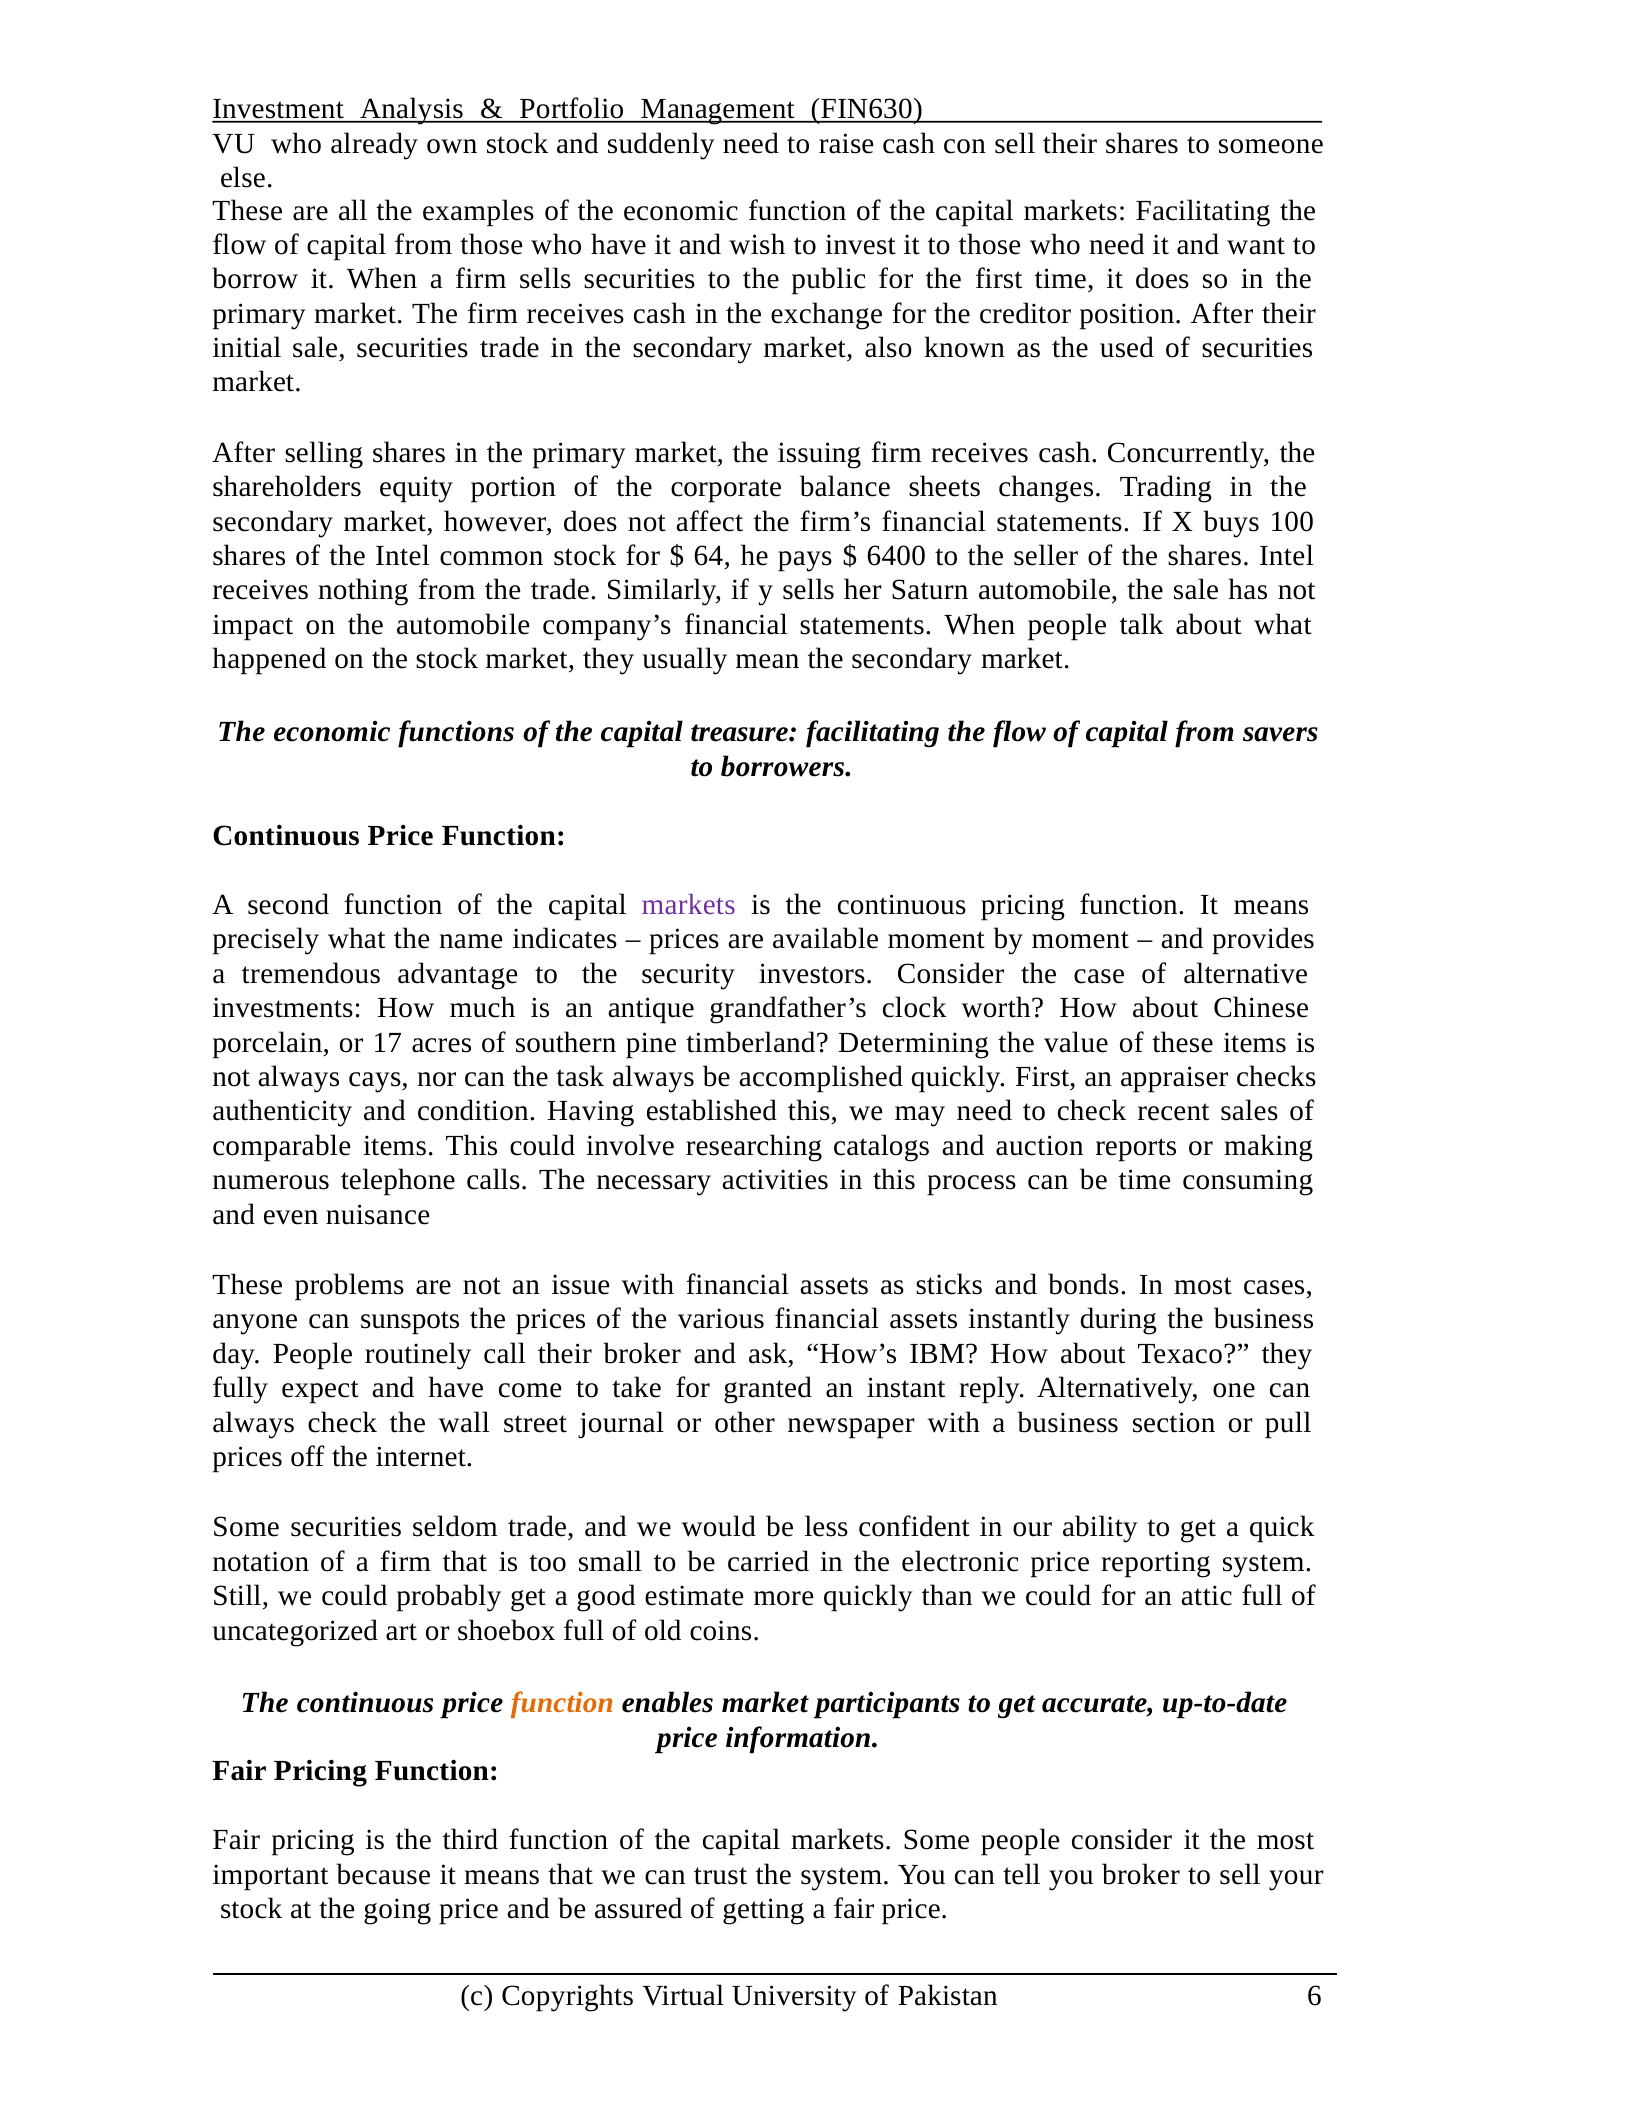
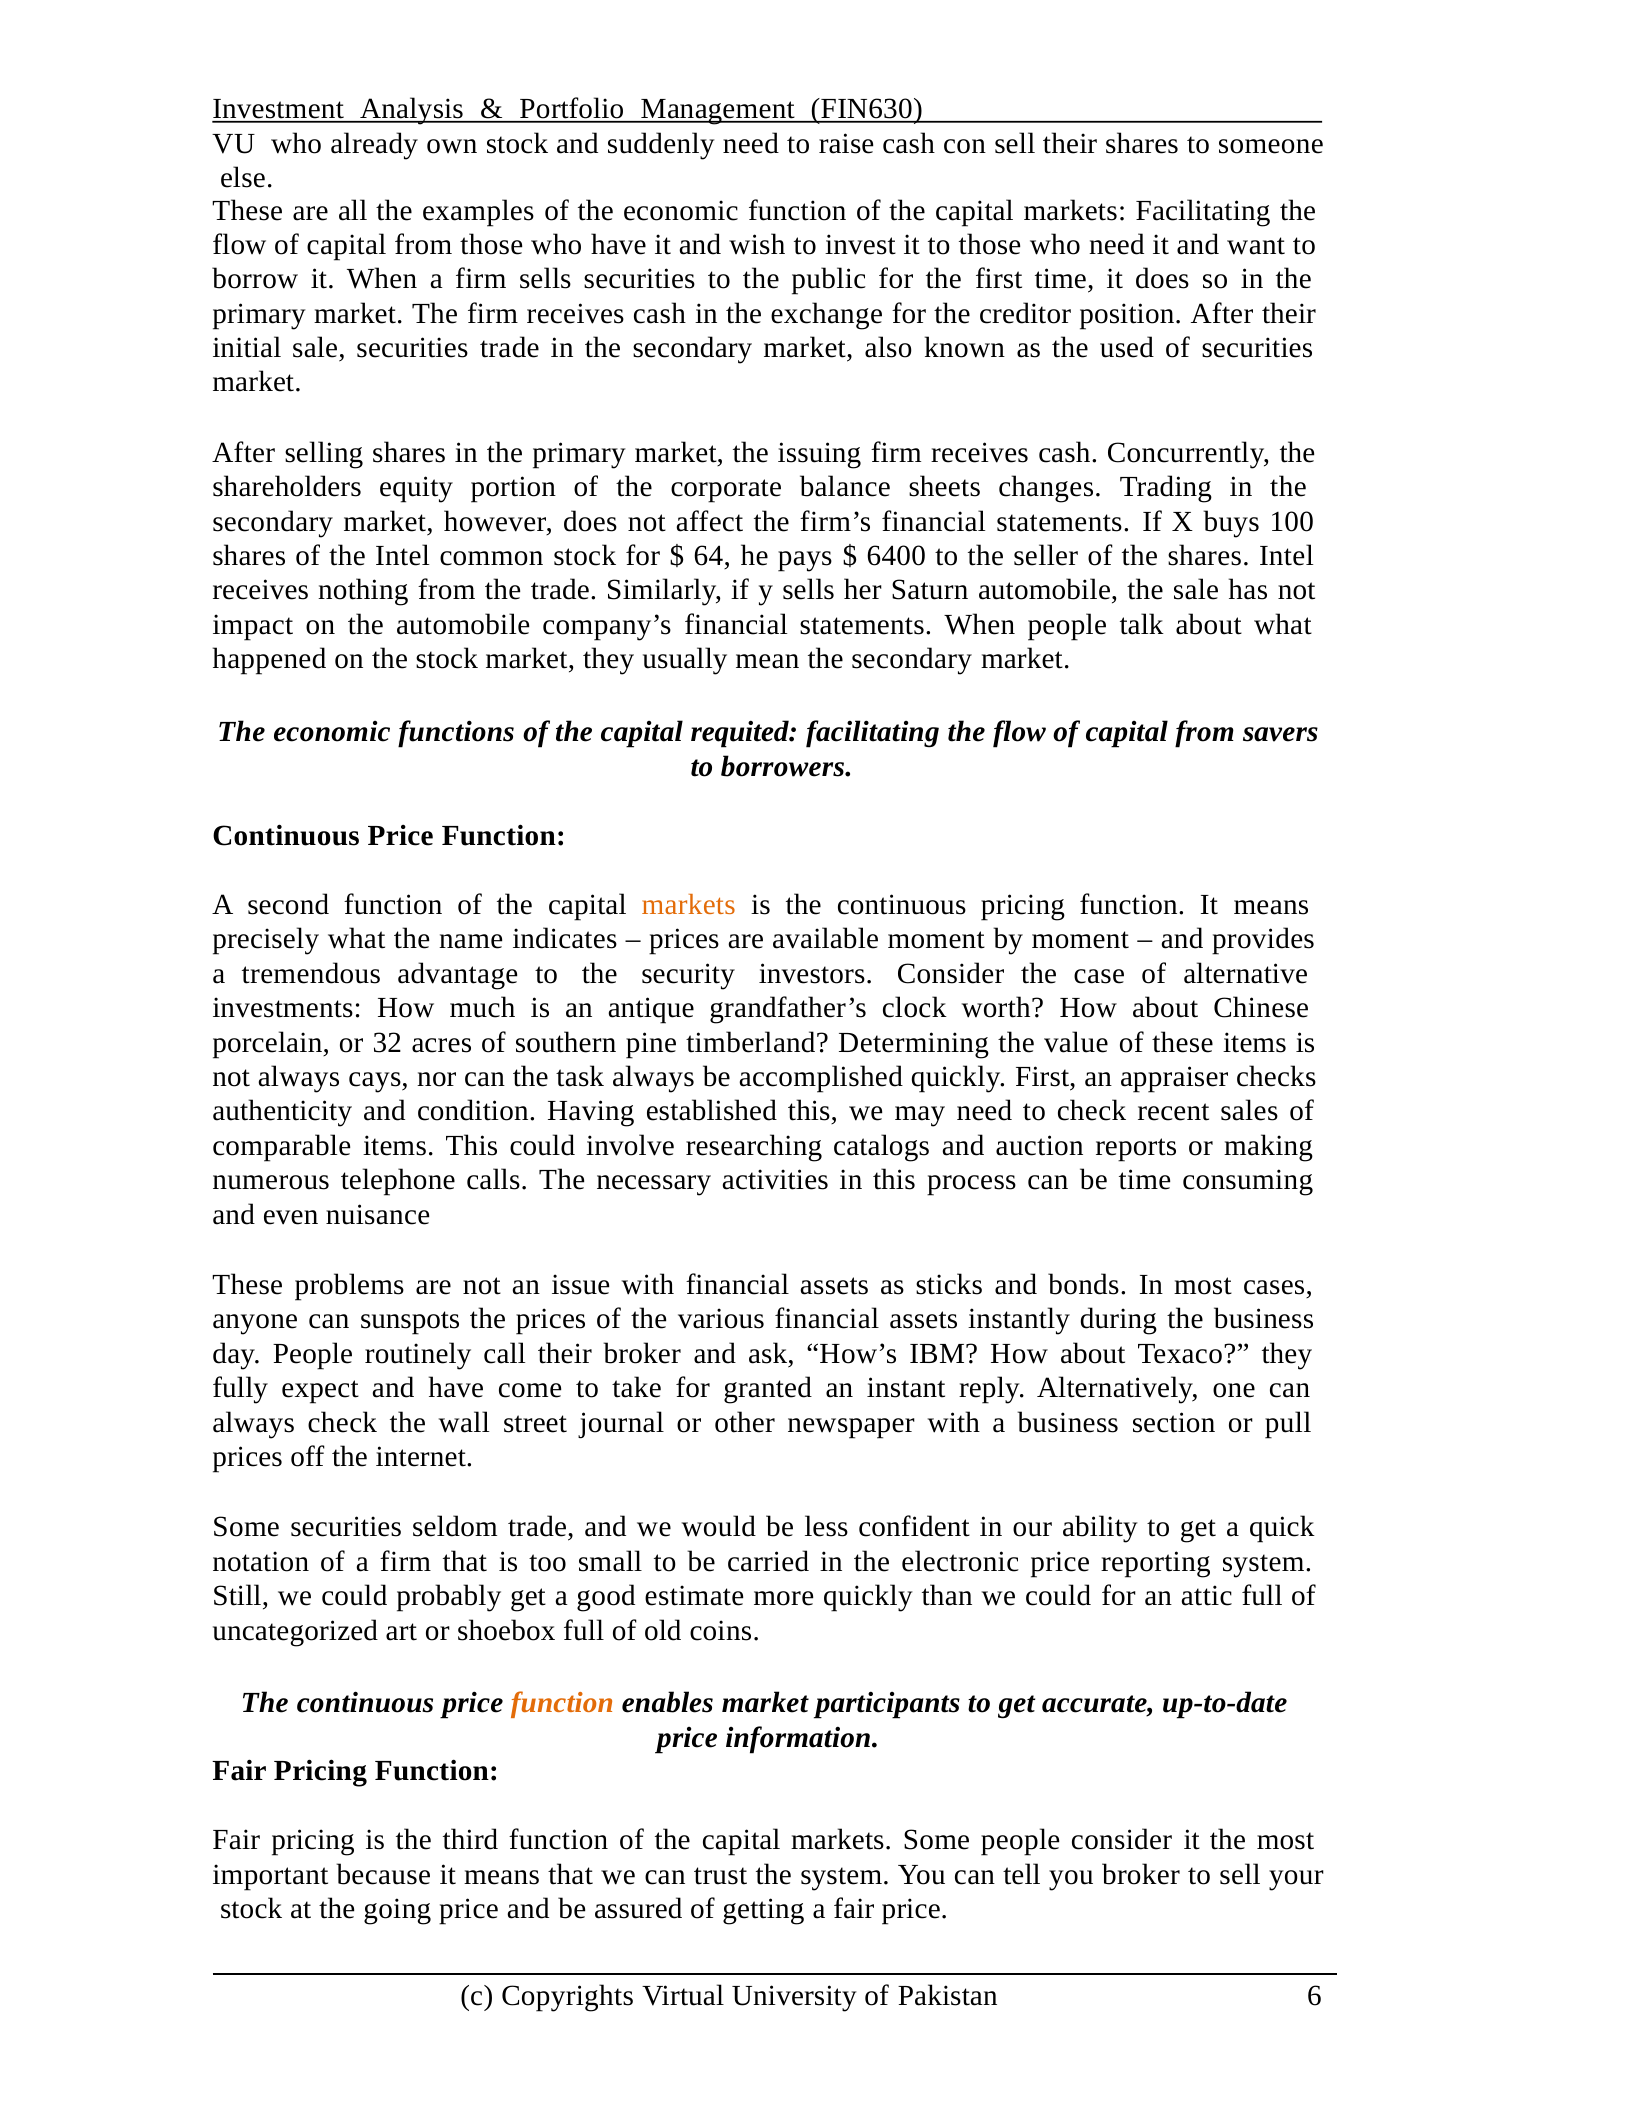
treasure: treasure -> requited
markets at (689, 905) colour: purple -> orange
17: 17 -> 32
